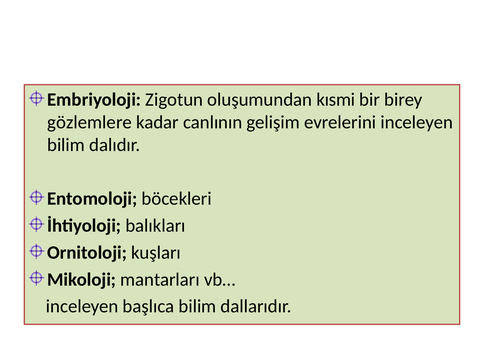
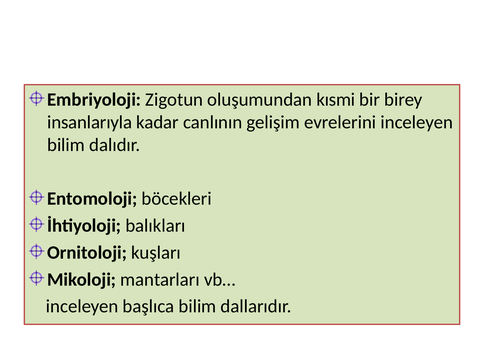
gözlemlere: gözlemlere -> insanlarıyla
